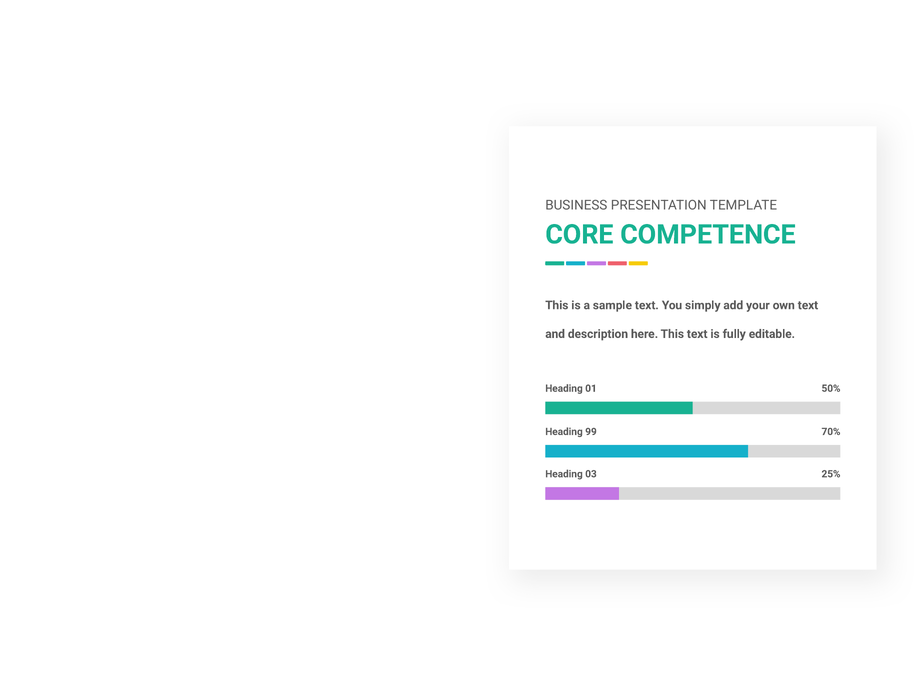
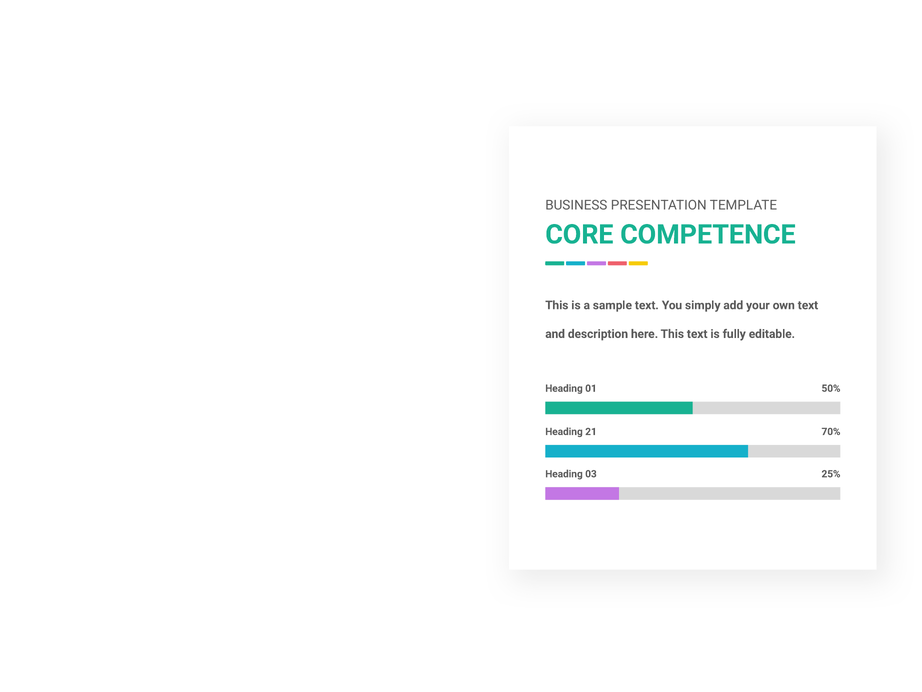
99: 99 -> 21
